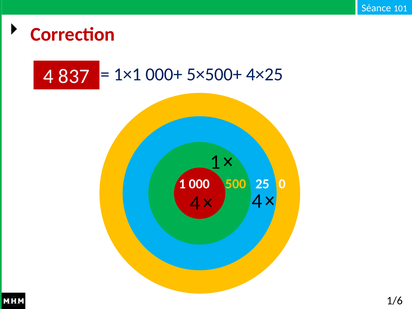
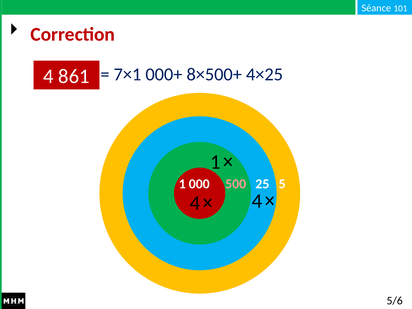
1×1: 1×1 -> 7×1
5×500+: 5×500+ -> 8×500+
837: 837 -> 861
500 colour: yellow -> pink
0: 0 -> 5
1/6: 1/6 -> 5/6
